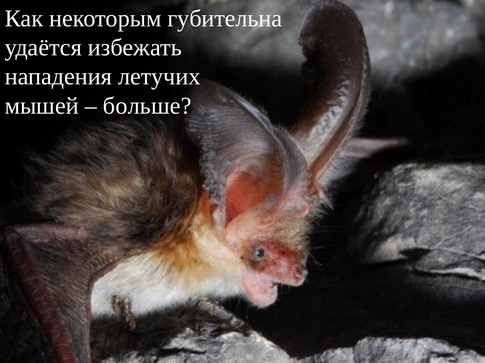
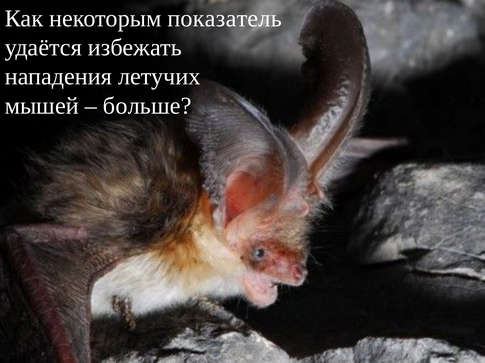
губительна: губительна -> показатель
